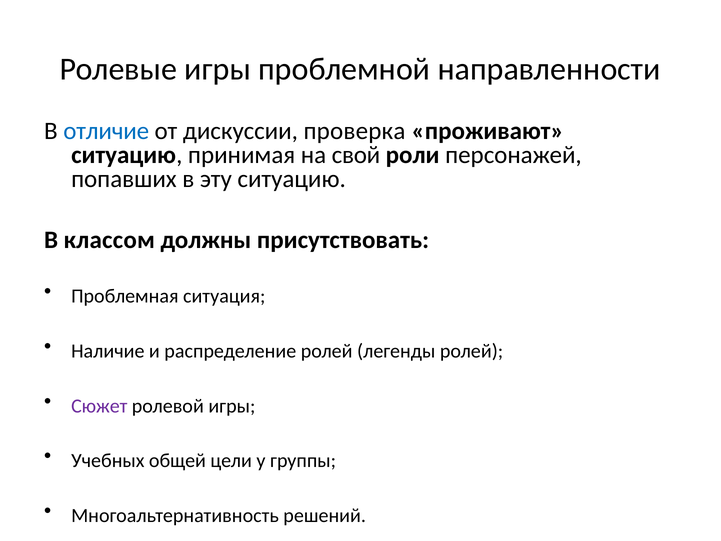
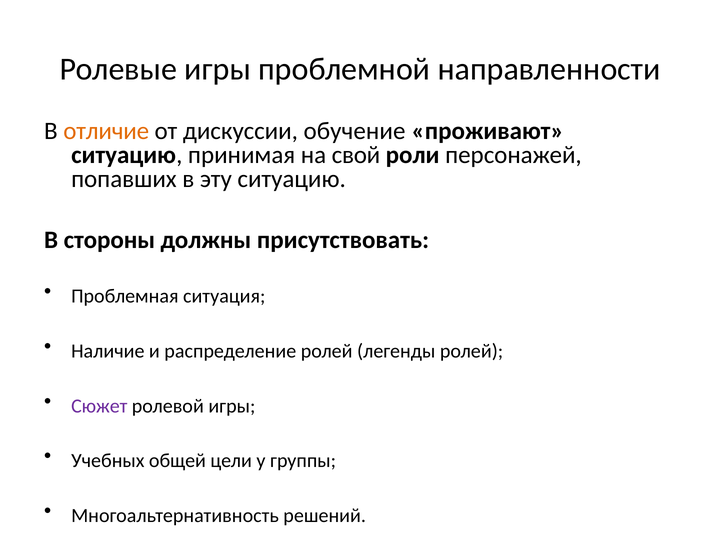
отличие colour: blue -> orange
проверка: проверка -> обучение
классом: классом -> стороны
